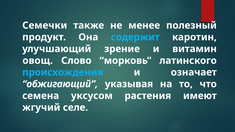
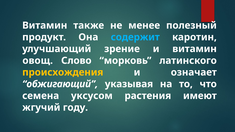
Семечки at (45, 25): Семечки -> Витамин
происхождения colour: light blue -> yellow
селе: селе -> году
